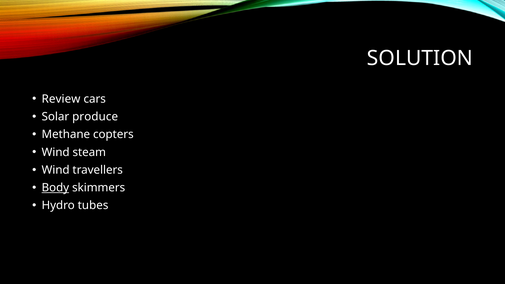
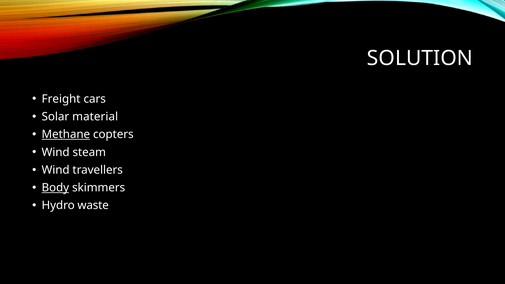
Review: Review -> Freight
produce: produce -> material
Methane underline: none -> present
tubes: tubes -> waste
